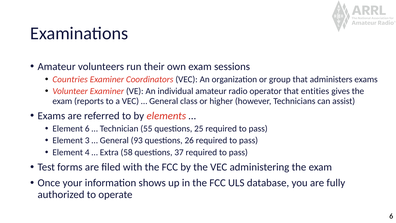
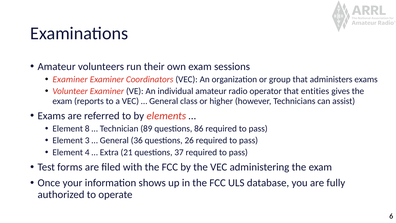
Countries at (70, 79): Countries -> Examiner
6: 6 -> 8
55: 55 -> 89
25: 25 -> 86
93: 93 -> 36
58: 58 -> 21
